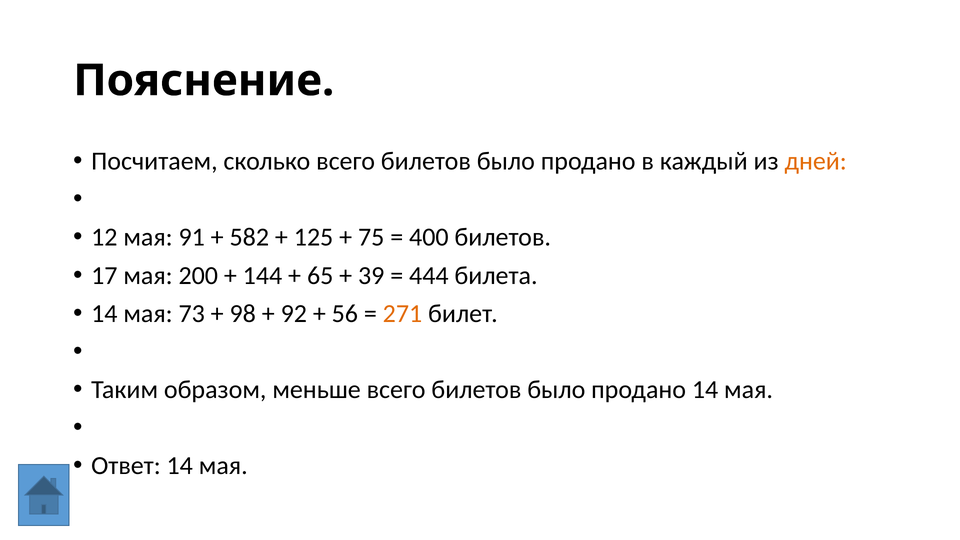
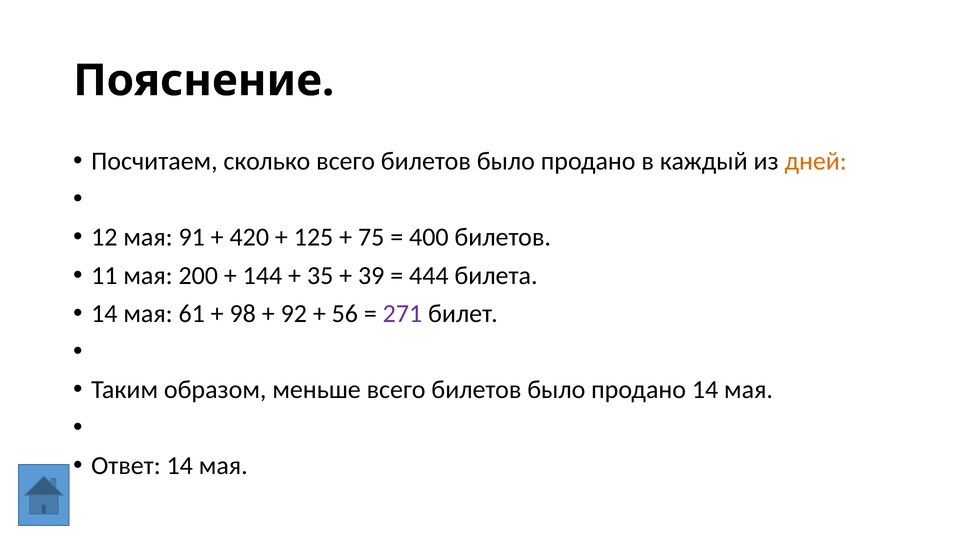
582: 582 -> 420
17: 17 -> 11
65: 65 -> 35
73: 73 -> 61
271 colour: orange -> purple
